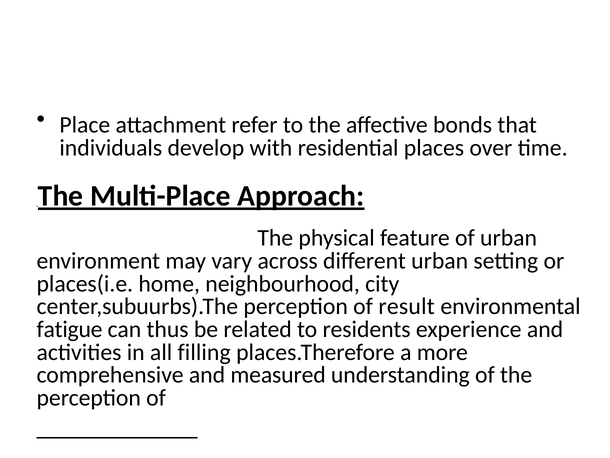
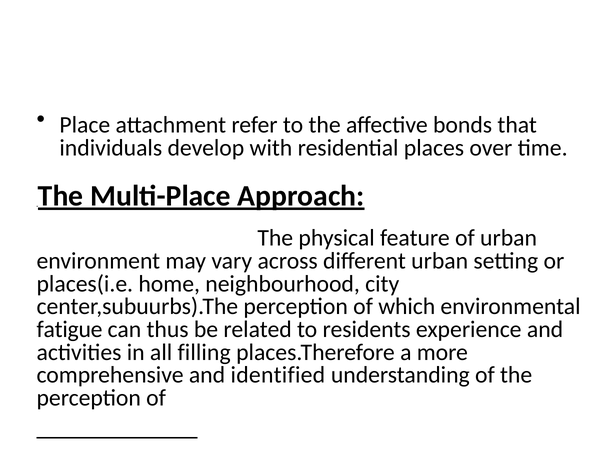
result: result -> which
measured: measured -> identified
